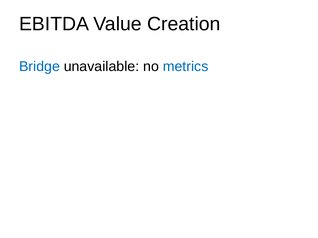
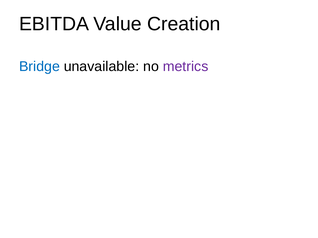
metrics colour: blue -> purple
